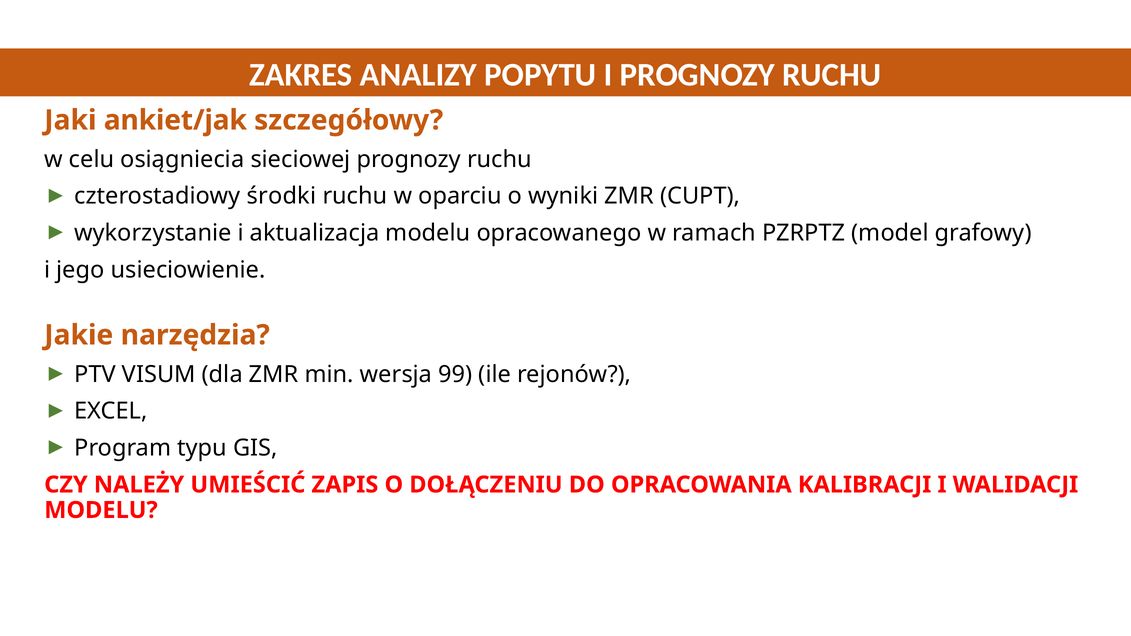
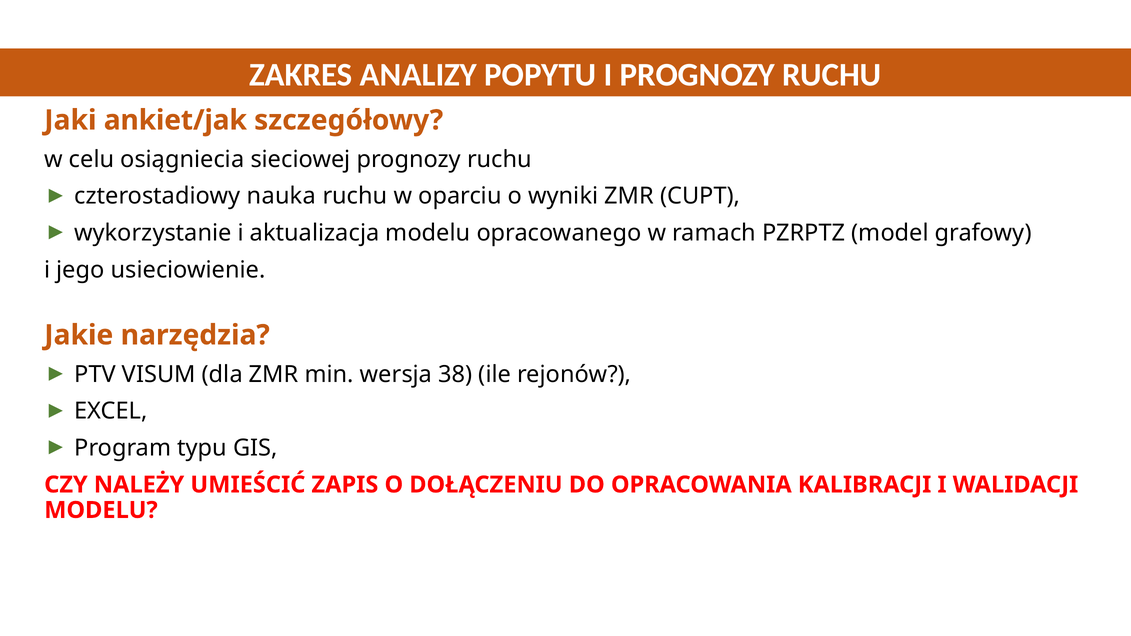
środki: środki -> nauka
99: 99 -> 38
